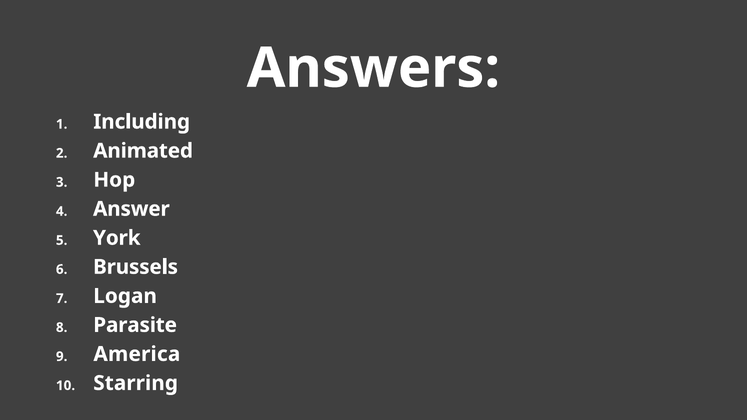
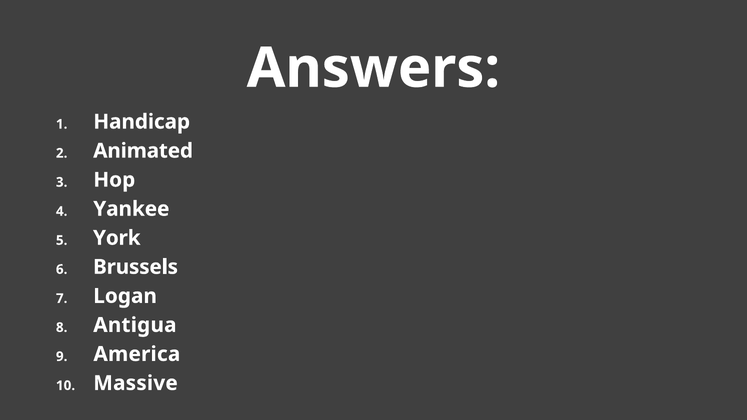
Including: Including -> Handicap
Answer: Answer -> Yankee
Parasite: Parasite -> Antigua
Starring: Starring -> Massive
